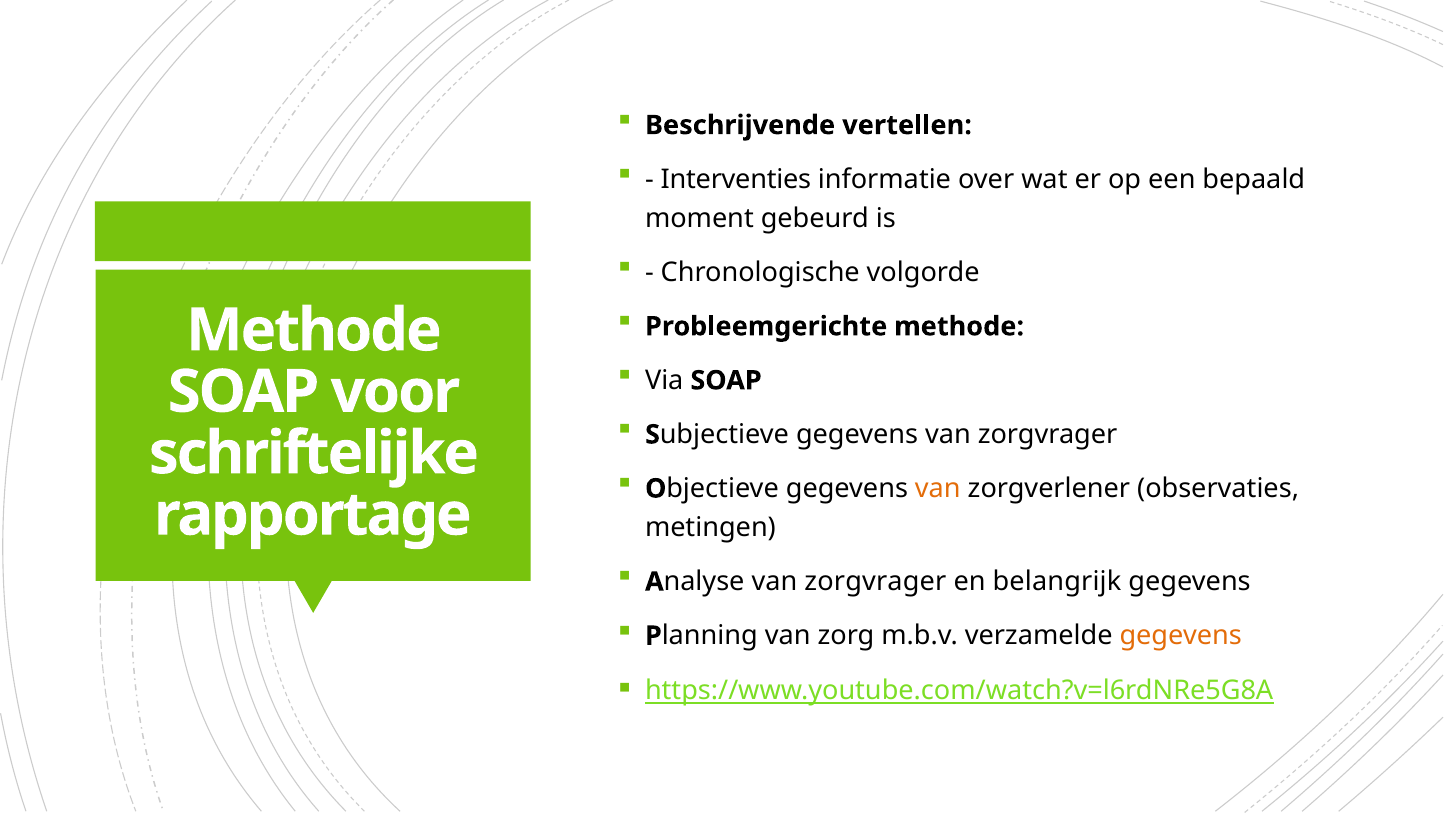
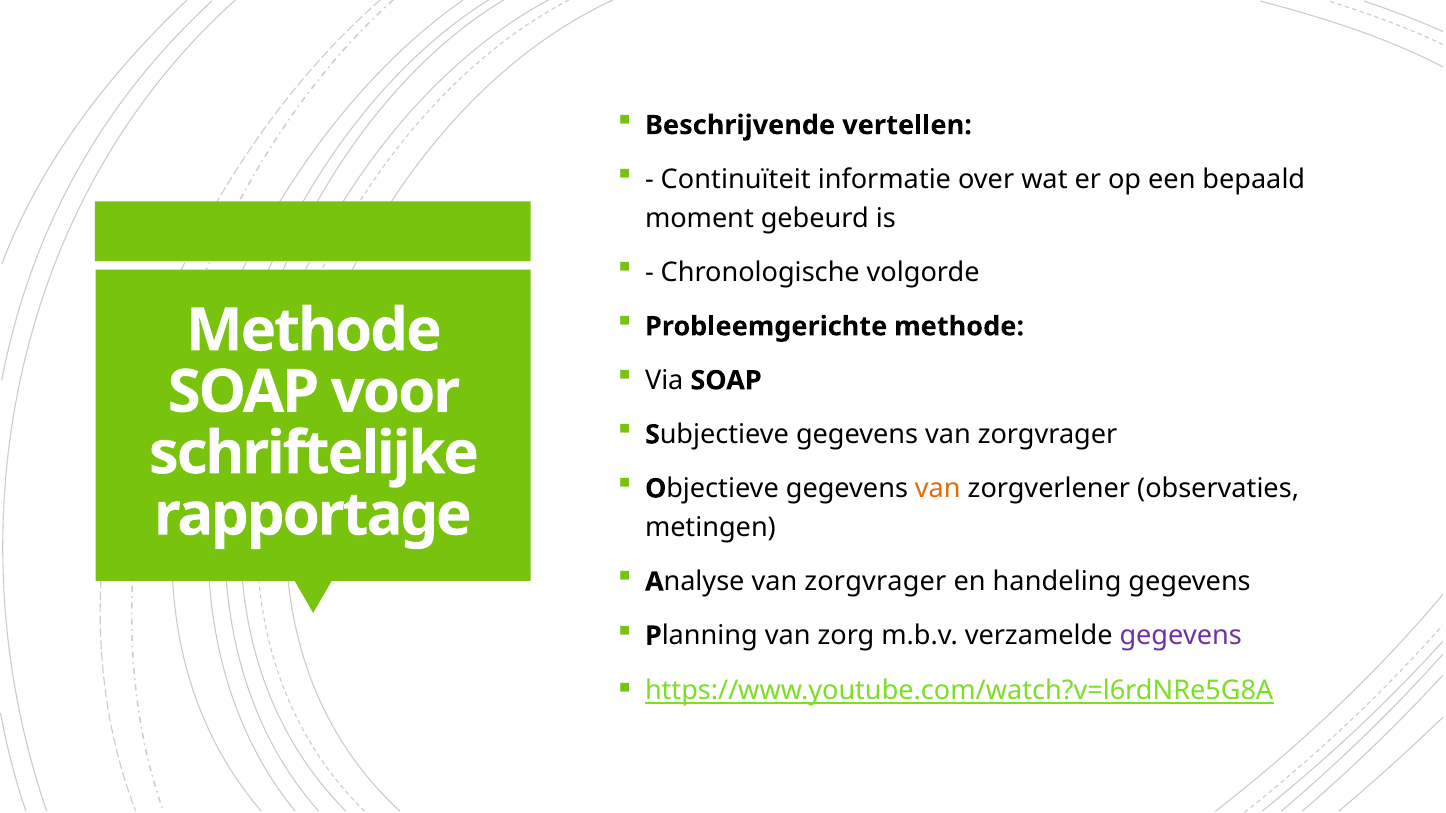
Interventies: Interventies -> Continuïteit
belangrijk: belangrijk -> handeling
gegevens at (1181, 636) colour: orange -> purple
